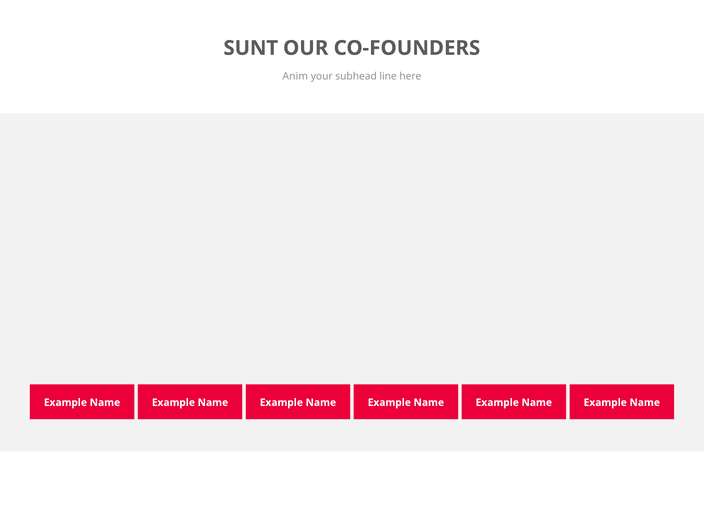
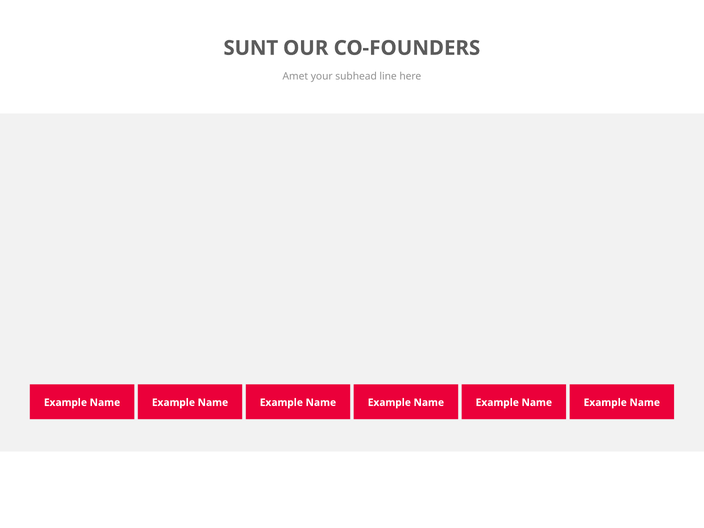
Anim: Anim -> Amet
